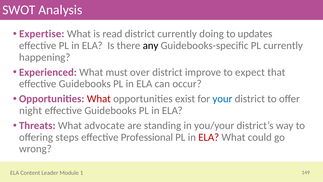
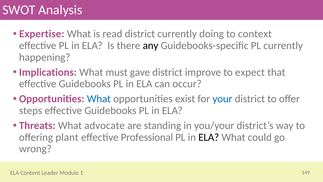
updates: updates -> context
Experienced: Experienced -> Implications
over: over -> gave
What at (99, 99) colour: red -> blue
night: night -> steps
steps: steps -> plant
ELA at (209, 137) colour: red -> black
